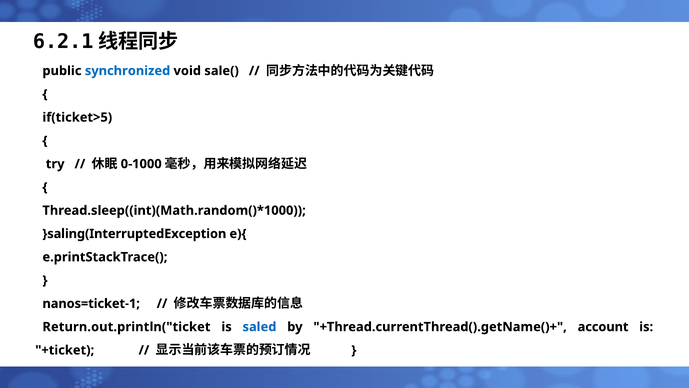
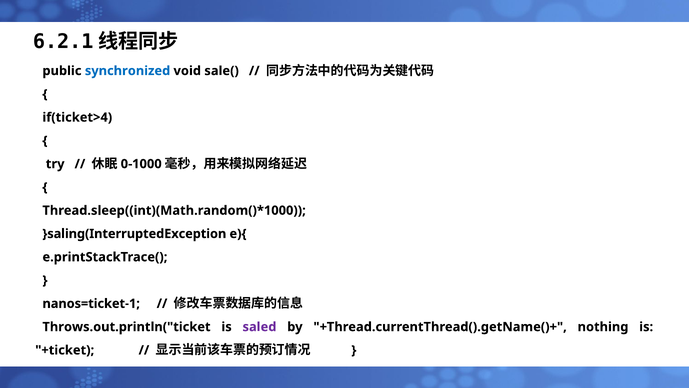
if(ticket>5: if(ticket>5 -> if(ticket>4
Return.out.println("ticket: Return.out.println("ticket -> Throws.out.println("ticket
saled colour: blue -> purple
account: account -> nothing
